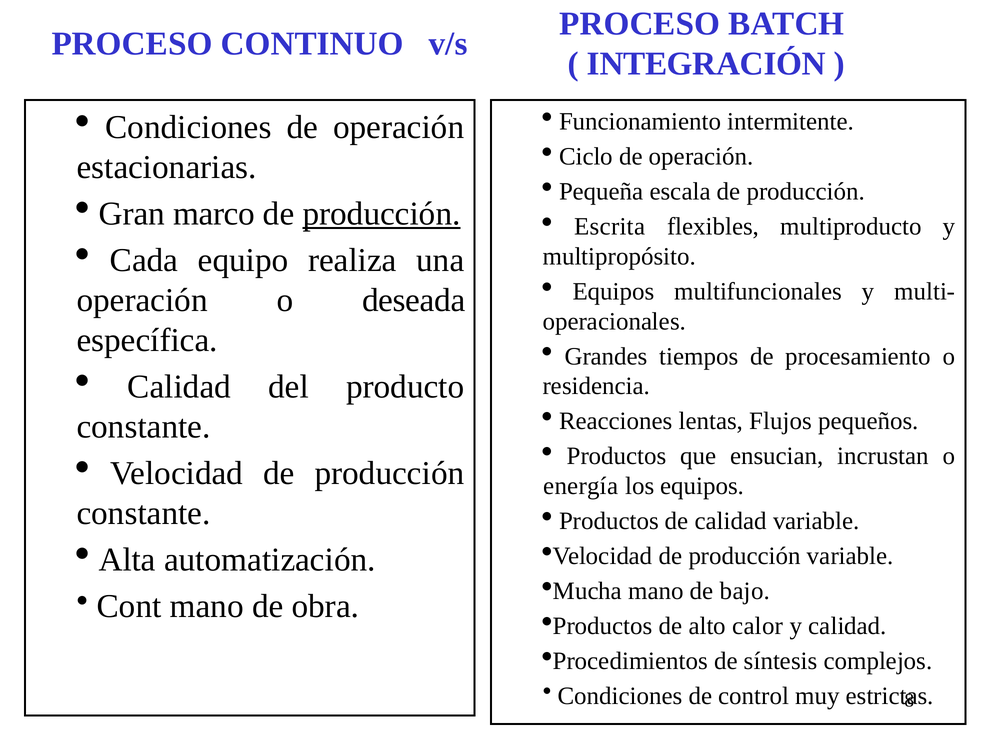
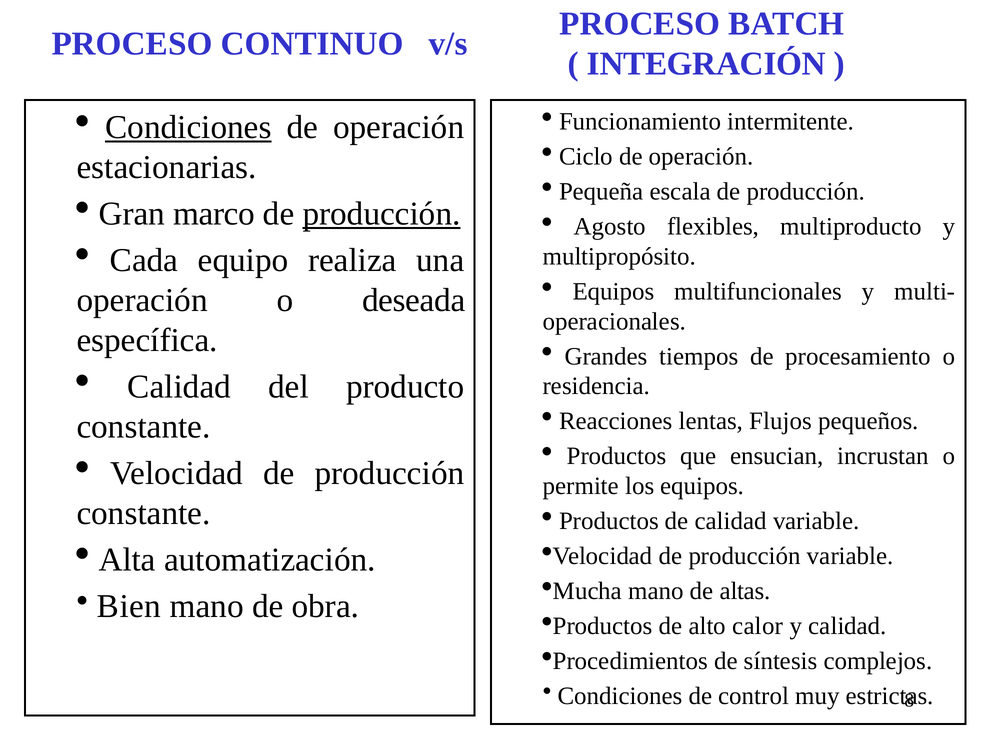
Condiciones at (188, 127) underline: none -> present
Escrita: Escrita -> Agosto
energía: energía -> permite
bajo: bajo -> altas
Cont: Cont -> Bien
